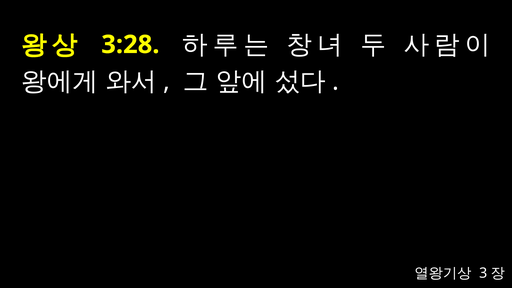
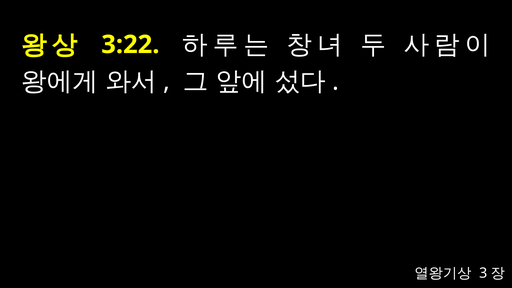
3:28: 3:28 -> 3:22
